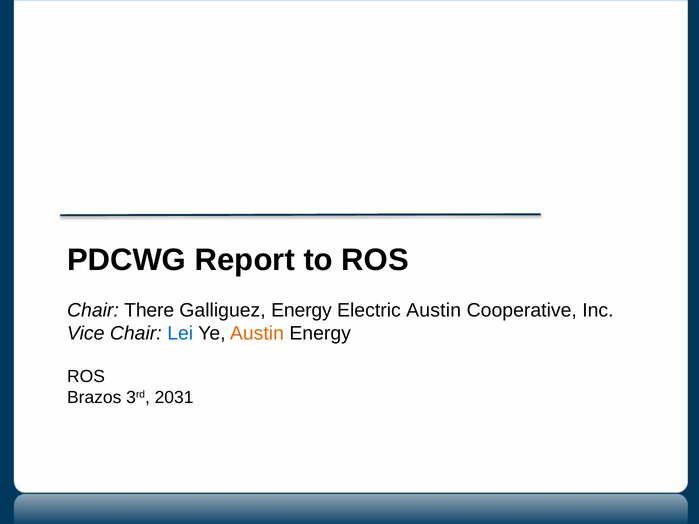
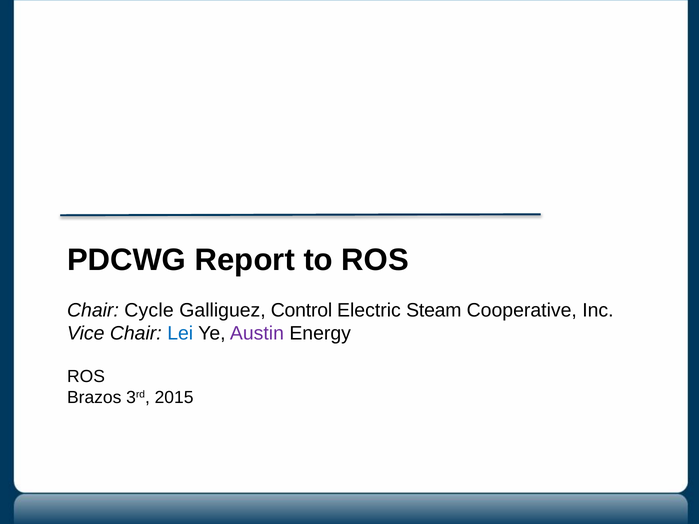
There: There -> Cycle
Galliguez Energy: Energy -> Control
Electric Austin: Austin -> Steam
Austin at (257, 334) colour: orange -> purple
2031: 2031 -> 2015
